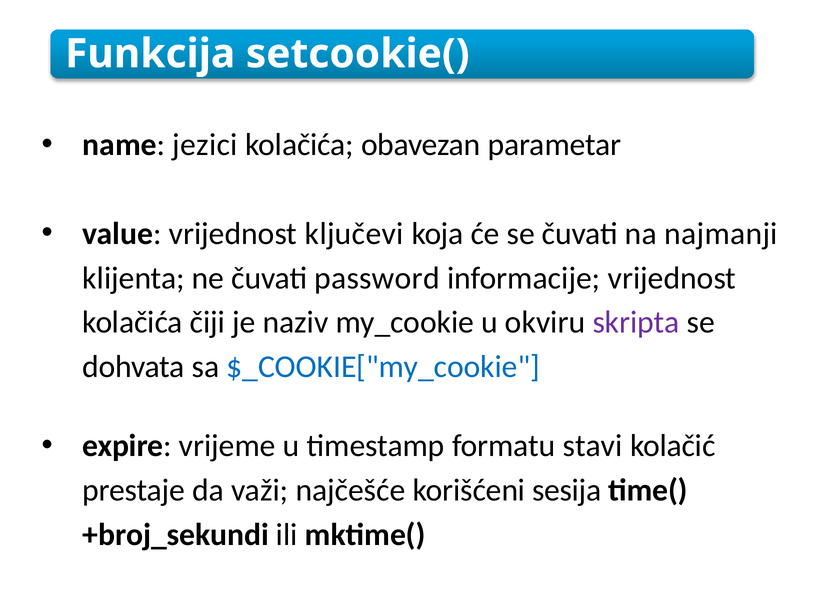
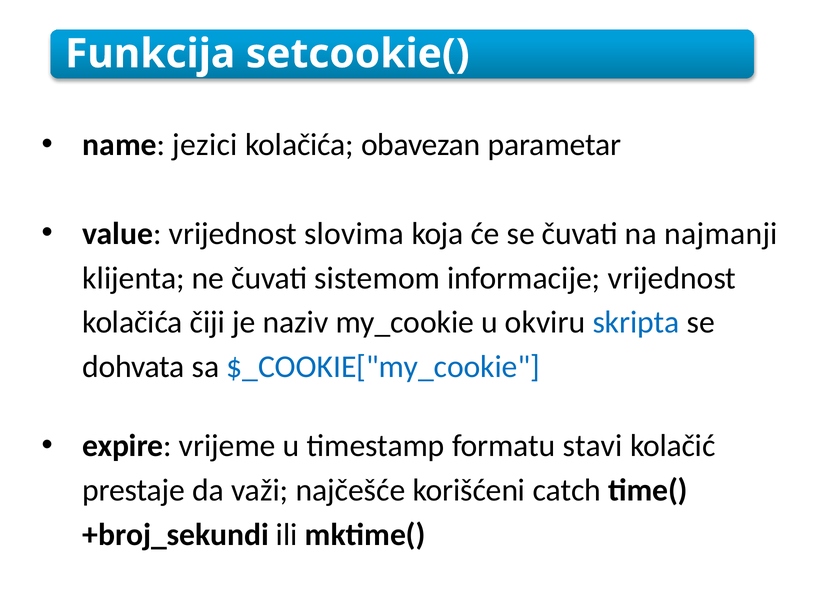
ključevi: ključevi -> slovima
password: password -> sistemom
skripta colour: purple -> blue
sesija: sesija -> catch
